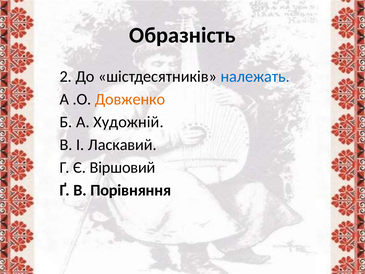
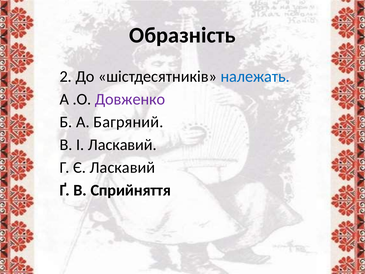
Довженко colour: orange -> purple
Художній: Художній -> Багряний
Є Віршовий: Віршовий -> Ласкавий
Порівняння: Порівняння -> Сприйняття
